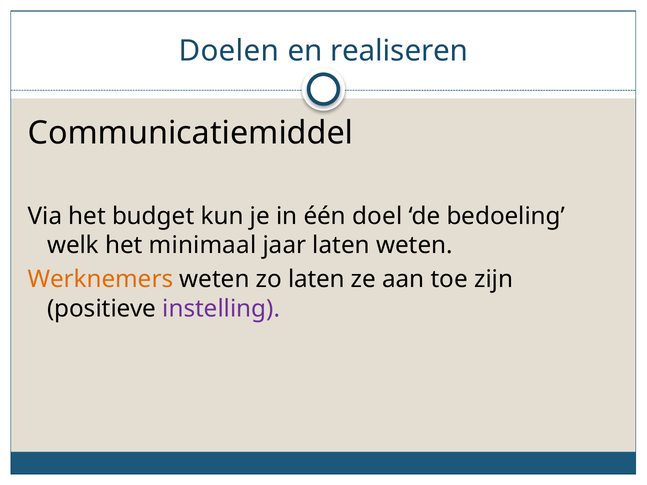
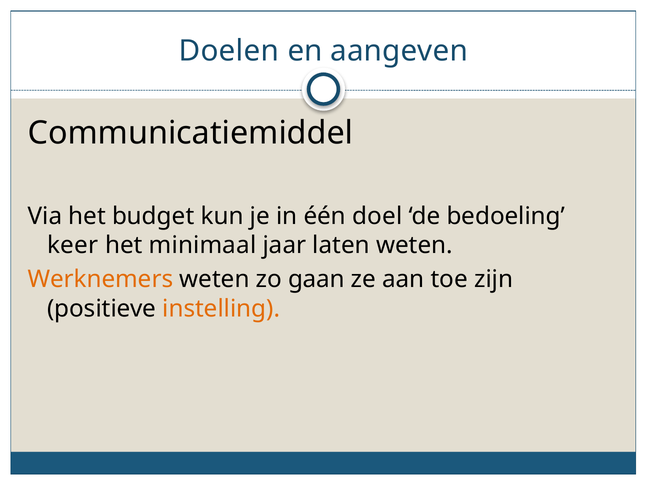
realiseren: realiseren -> aangeven
welk: welk -> keer
zo laten: laten -> gaan
instelling colour: purple -> orange
